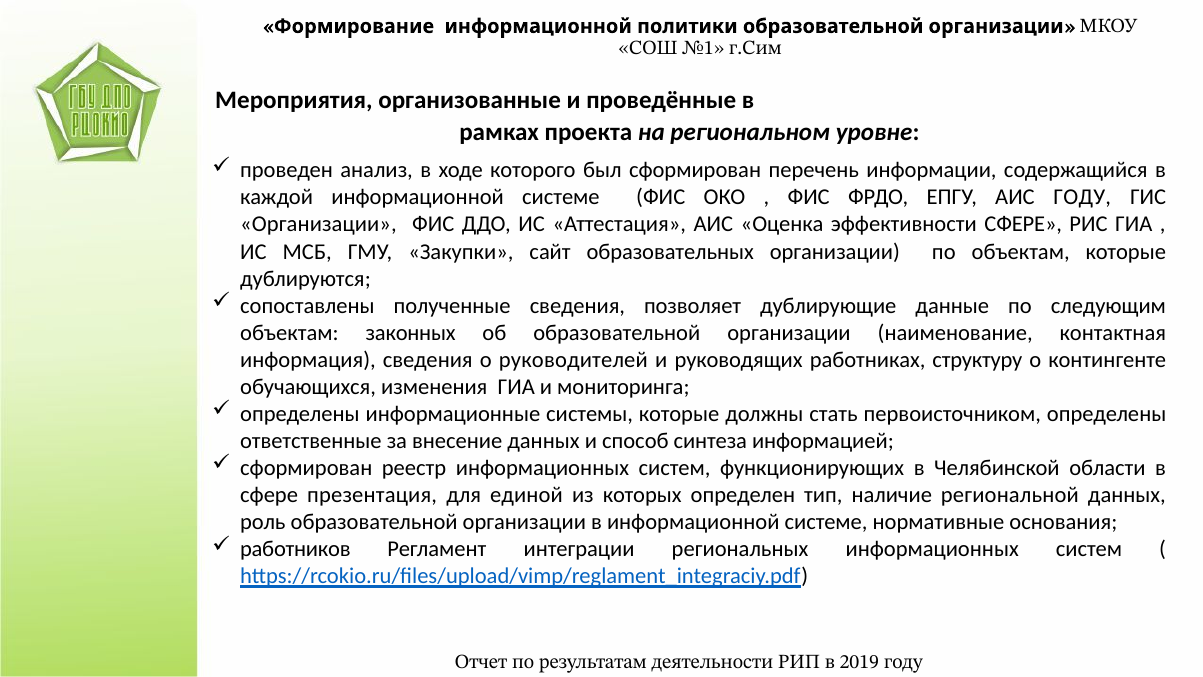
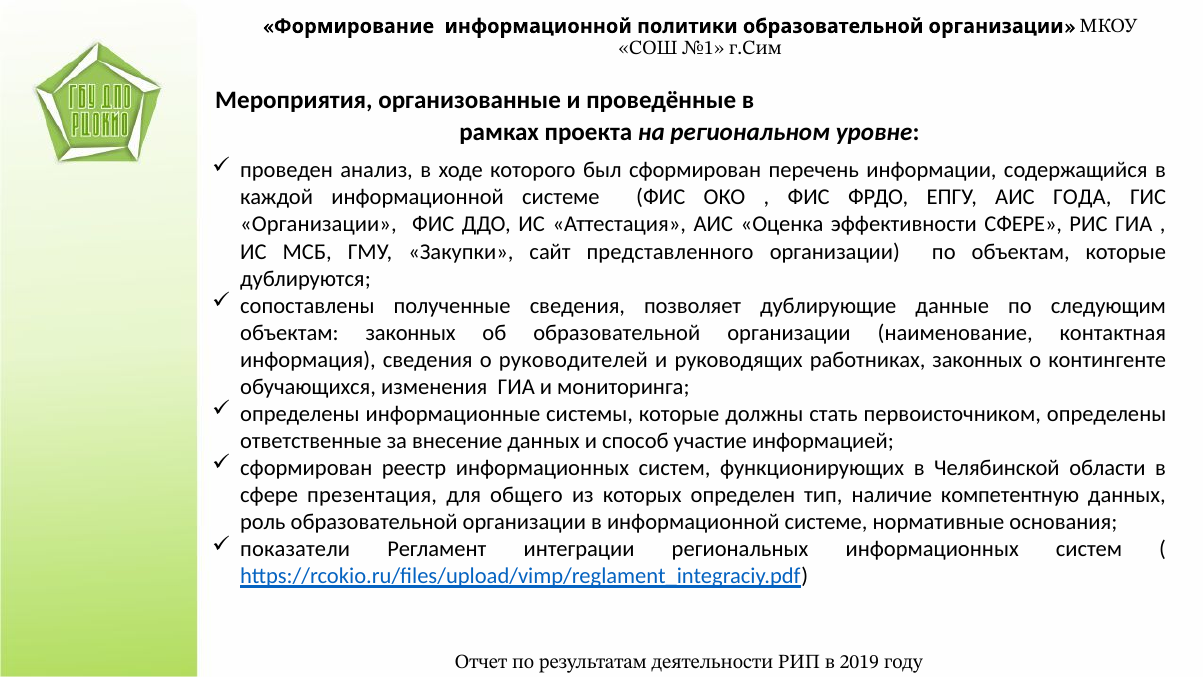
АИС ГОДУ: ГОДУ -> ГОДА
образовательных: образовательных -> представленного
работниках структуру: структуру -> законных
синтеза: синтеза -> участие
единой: единой -> общего
региональной: региональной -> компетентную
работников: работников -> показатели
